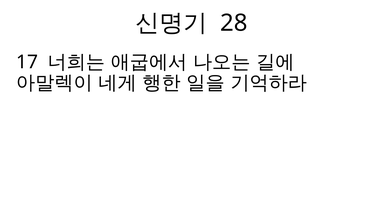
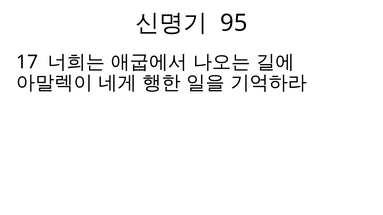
28: 28 -> 95
